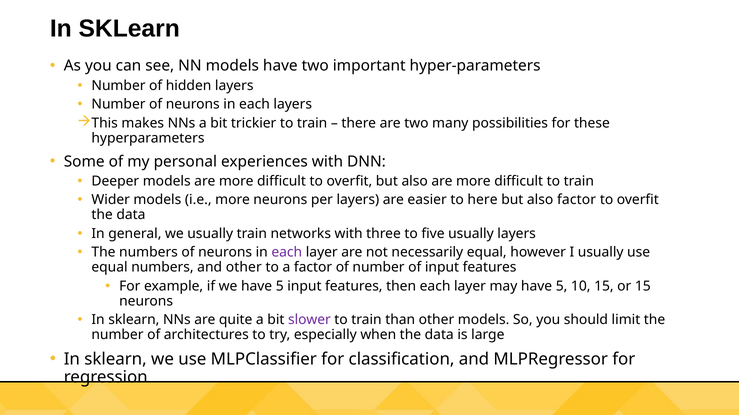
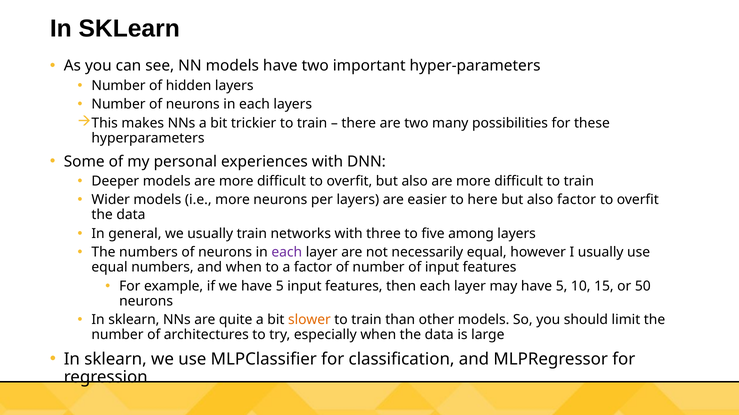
five usually: usually -> among
and other: other -> when
or 15: 15 -> 50
slower colour: purple -> orange
